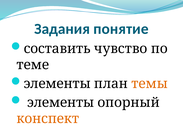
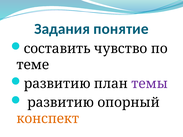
элементы at (57, 84): элементы -> развитию
темы colour: orange -> purple
элементы at (61, 103): элементы -> развитию
